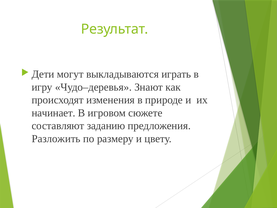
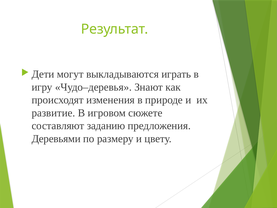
начинает: начинает -> развитие
Разложить: Разложить -> Деревьями
